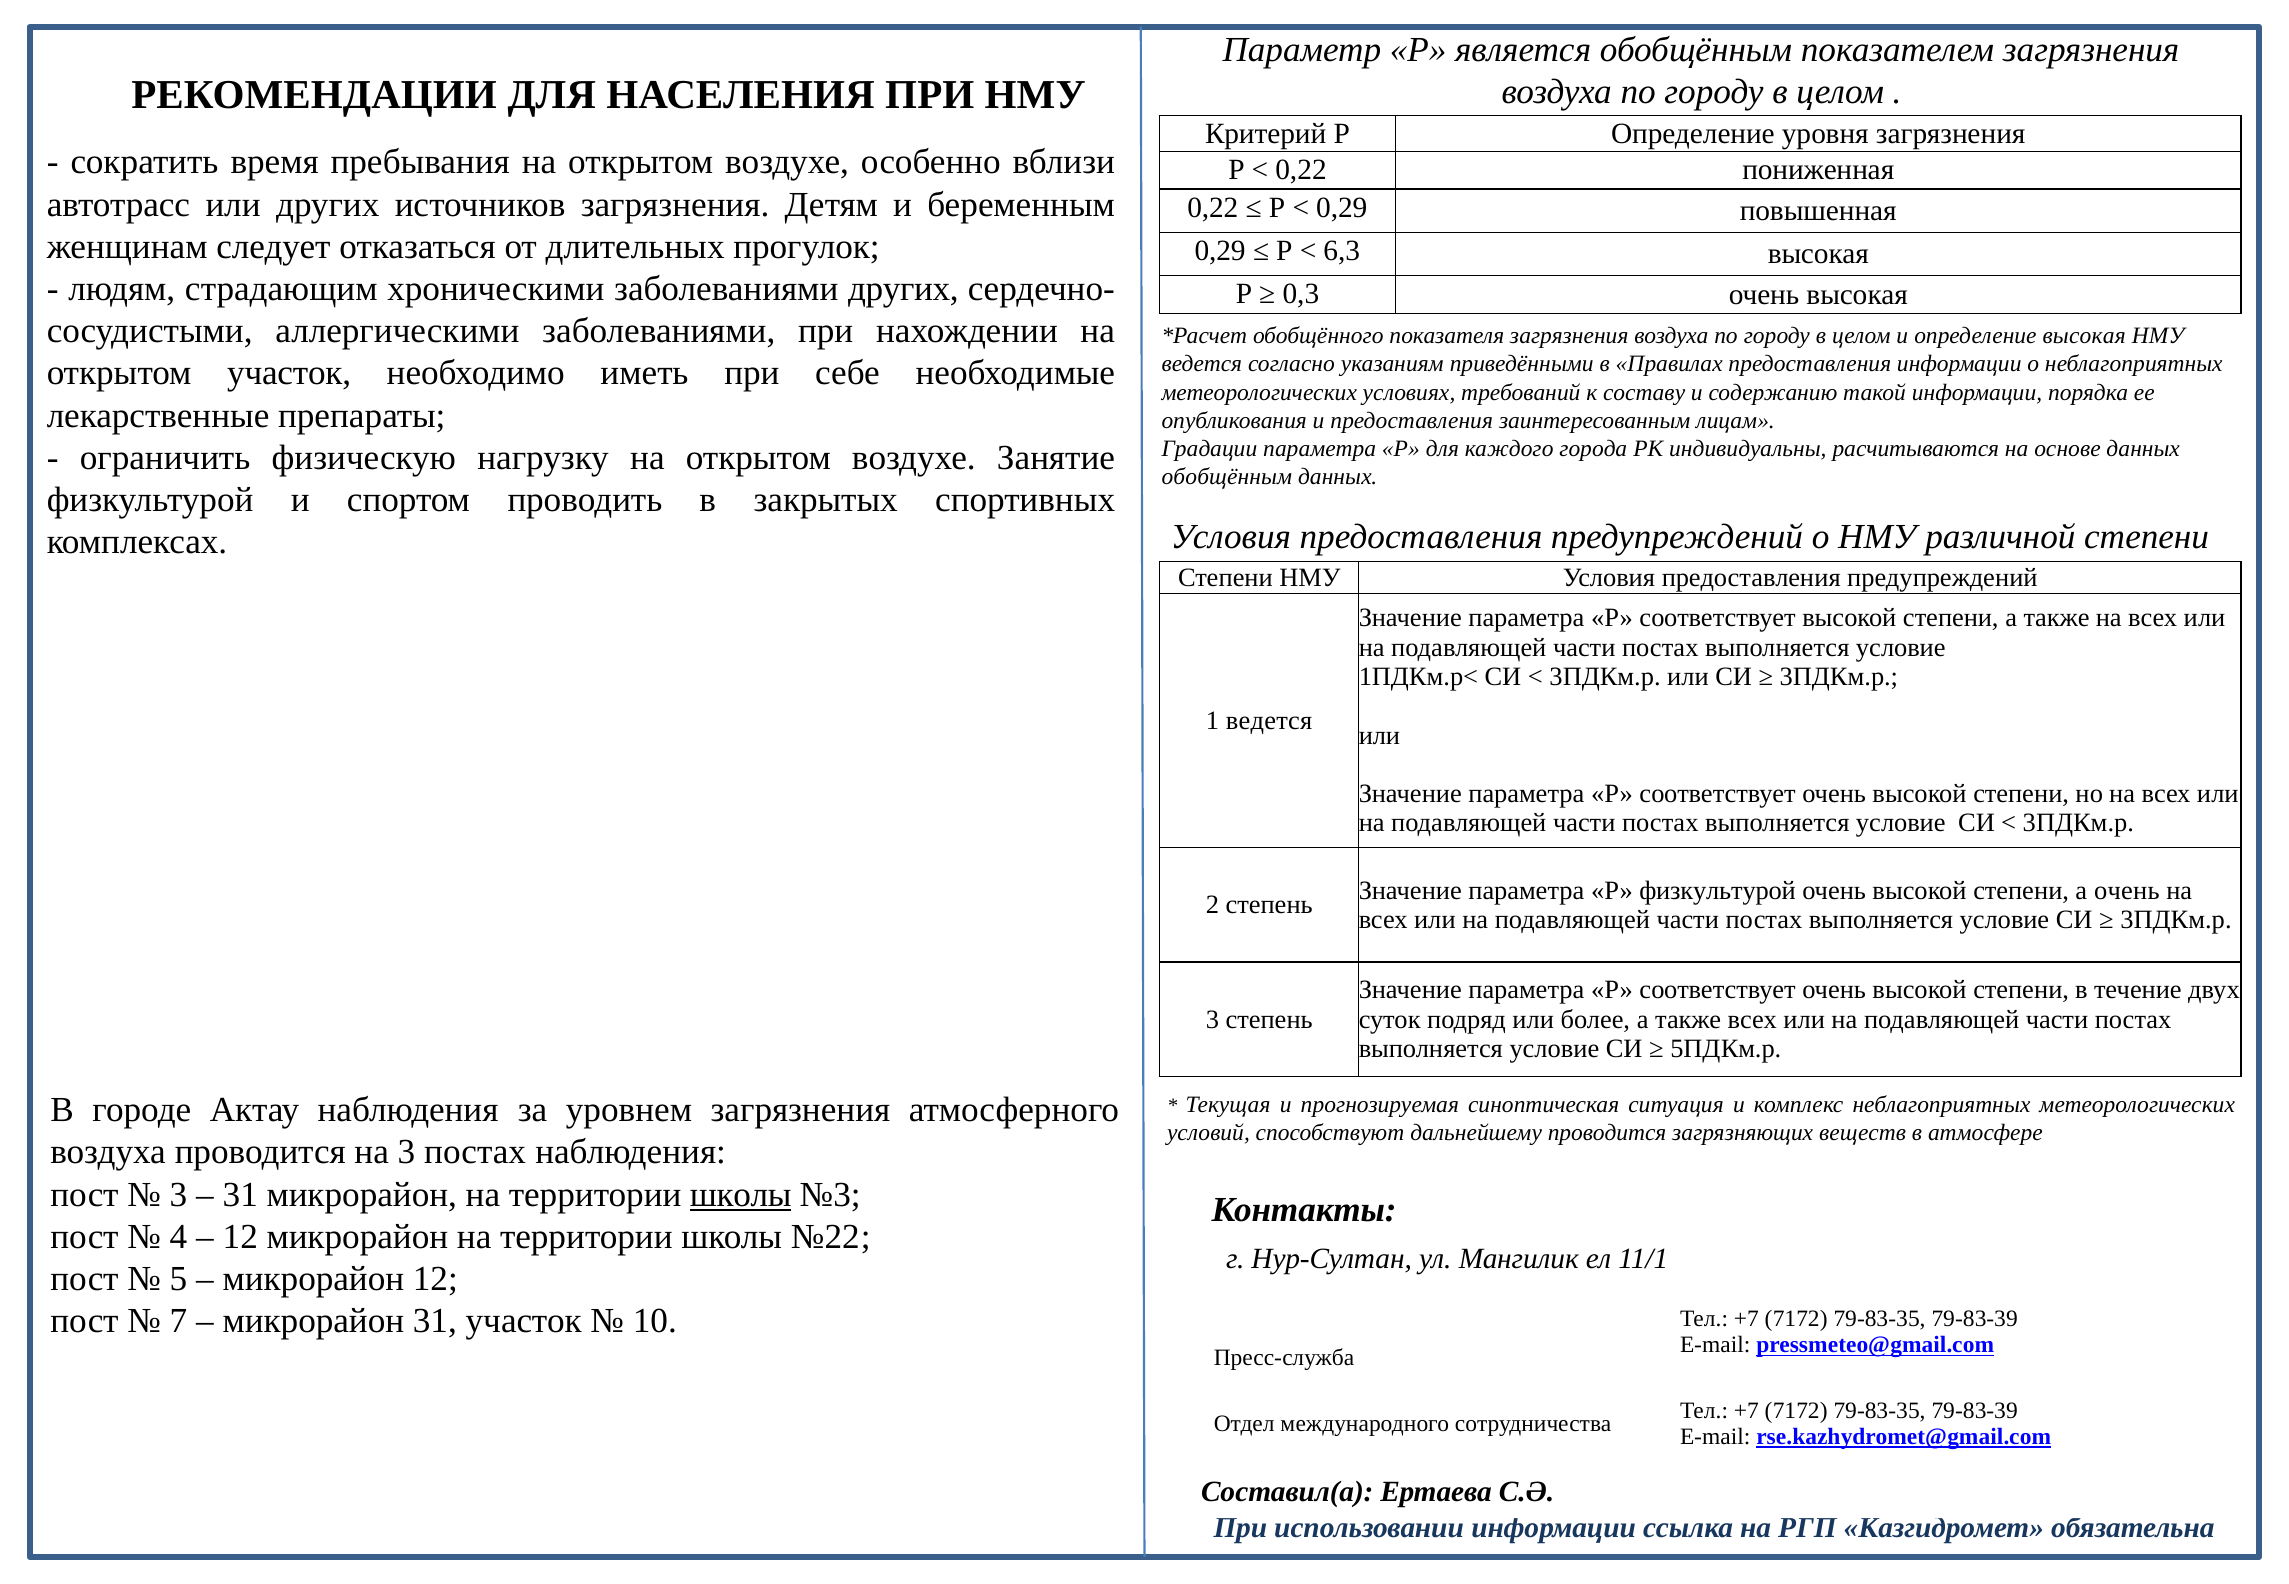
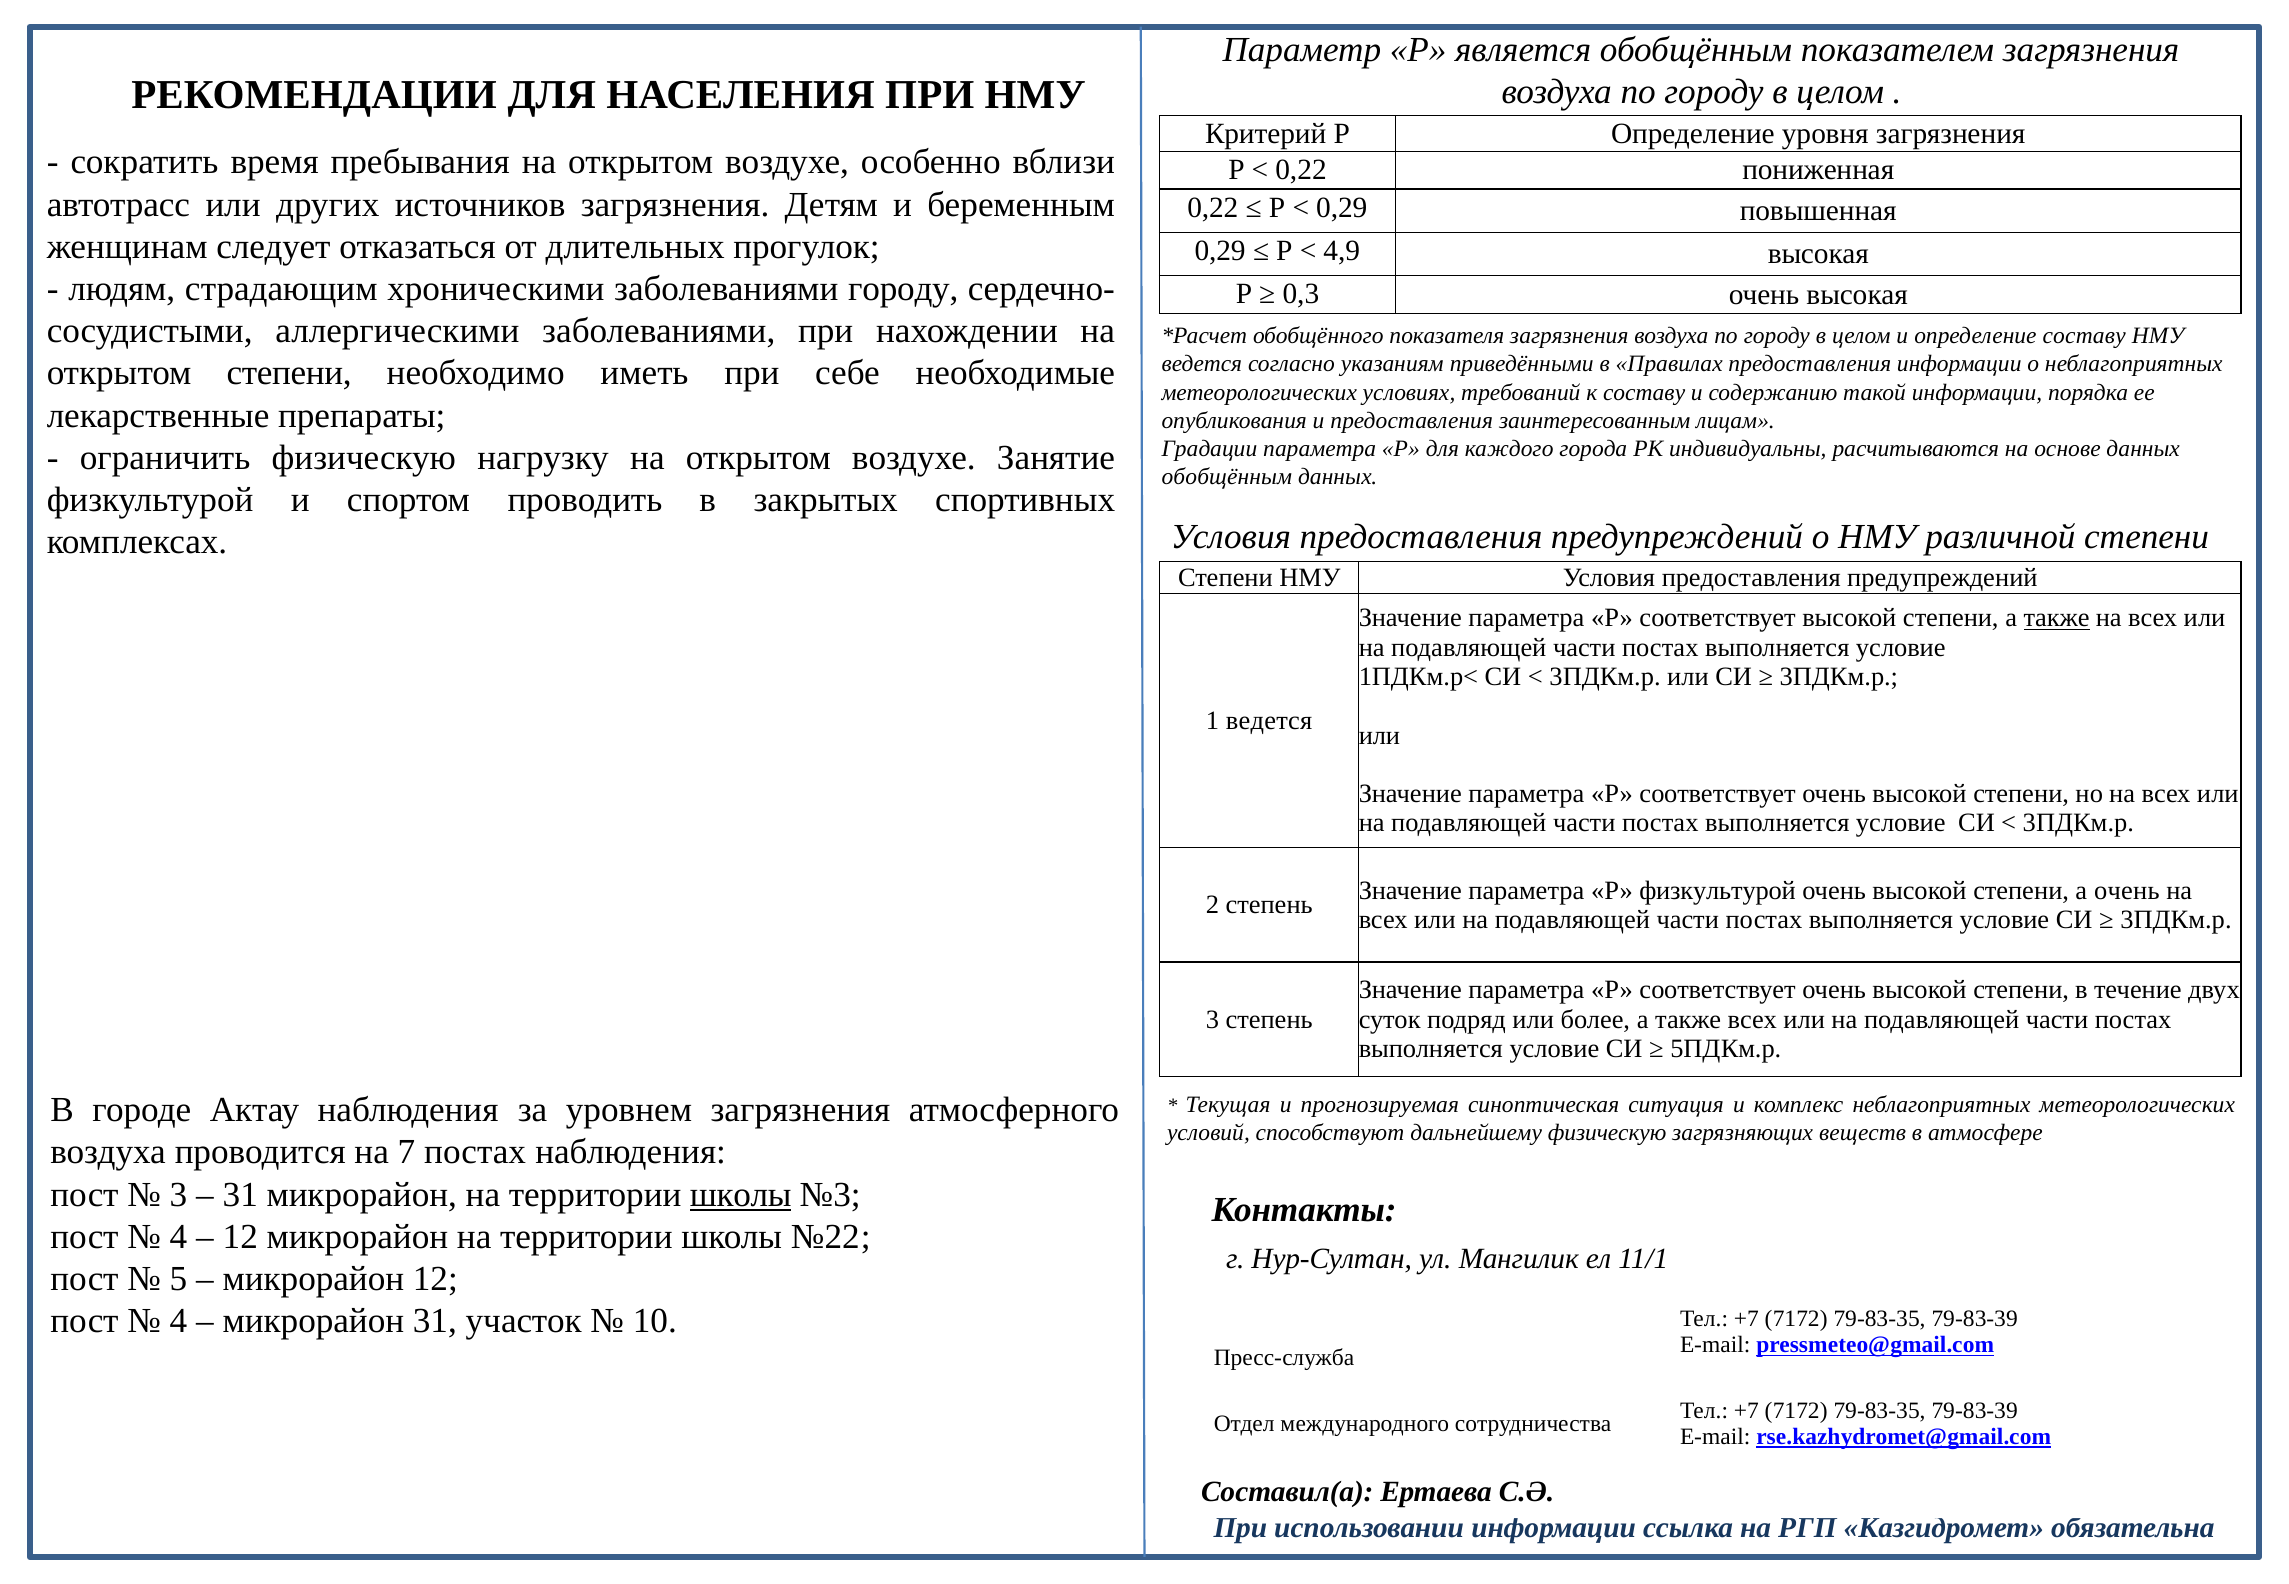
6,3: 6,3 -> 4,9
заболеваниями других: других -> городу
определение высокая: высокая -> составу
открытом участок: участок -> степени
также at (2057, 618) underline: none -> present
дальнейшему проводится: проводится -> физическую
на 3: 3 -> 7
7 at (178, 1322): 7 -> 4
